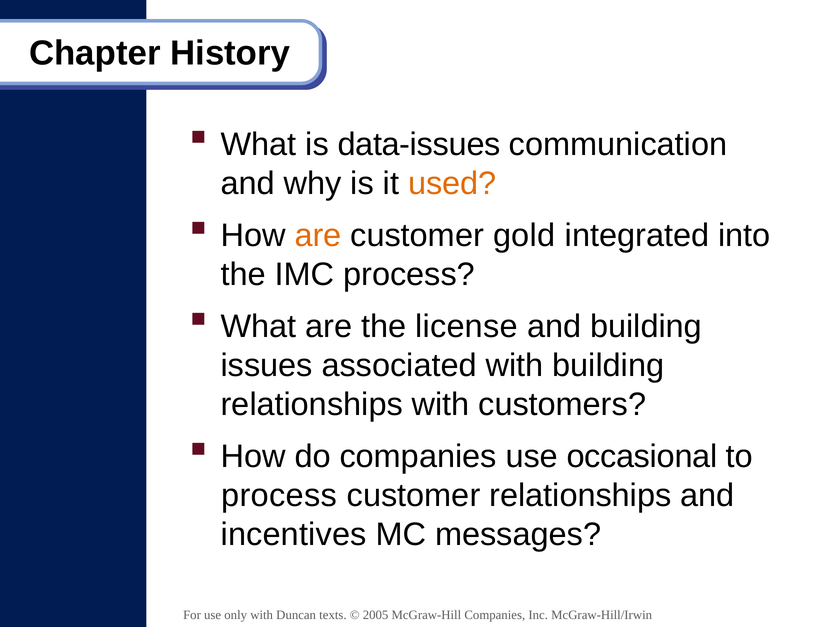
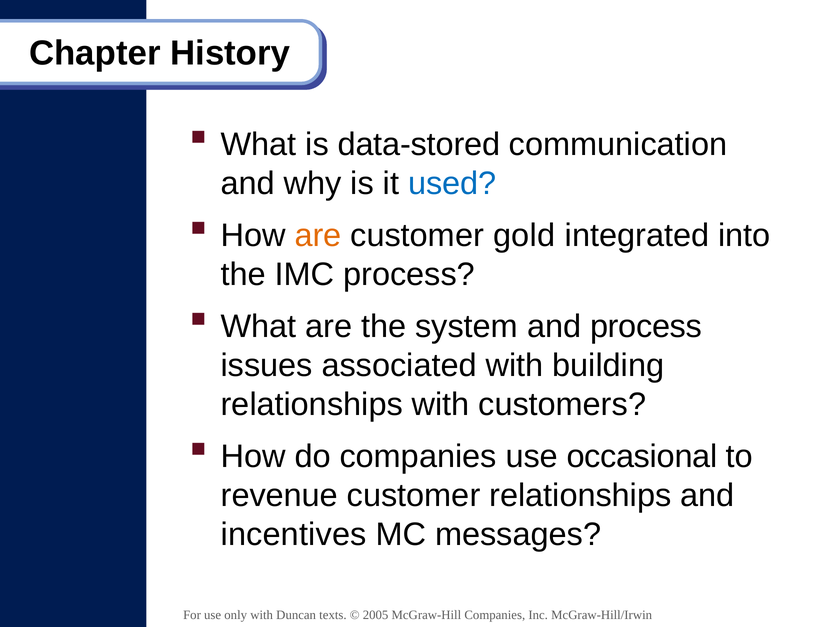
data-issues: data-issues -> data-stored
used colour: orange -> blue
license: license -> system
and building: building -> process
process at (279, 496): process -> revenue
